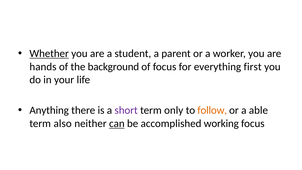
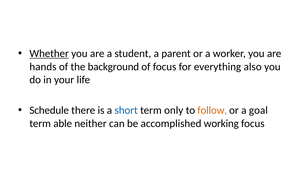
first: first -> also
Anything: Anything -> Schedule
short colour: purple -> blue
able: able -> goal
also: also -> able
can underline: present -> none
